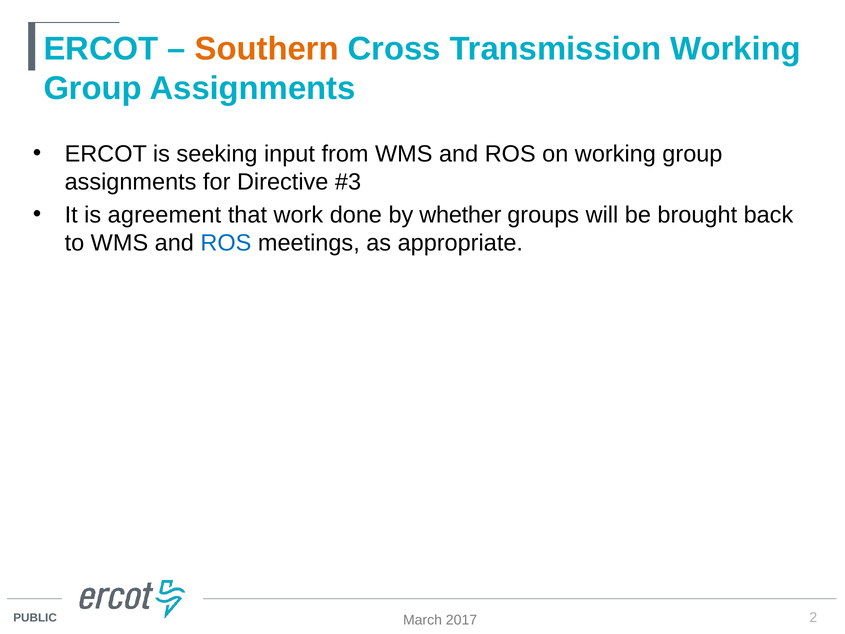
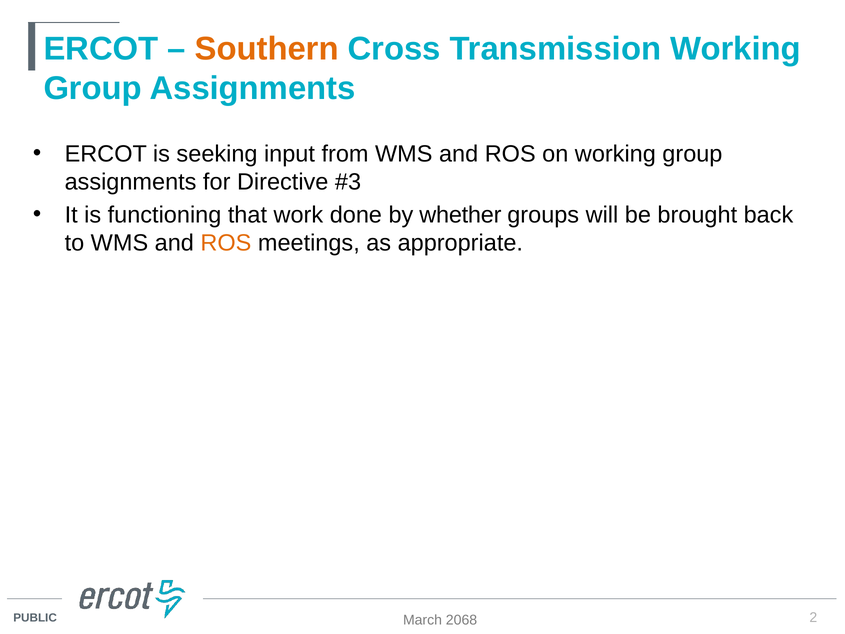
agreement: agreement -> functioning
ROS at (226, 243) colour: blue -> orange
2017: 2017 -> 2068
